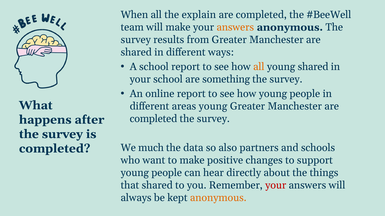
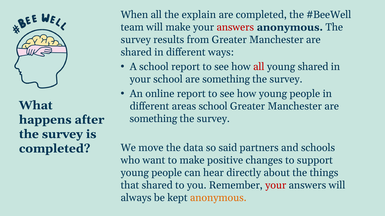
answers at (235, 27) colour: orange -> red
all at (259, 67) colour: orange -> red
areas young: young -> school
completed at (153, 119): completed -> something
much: much -> move
also: also -> said
